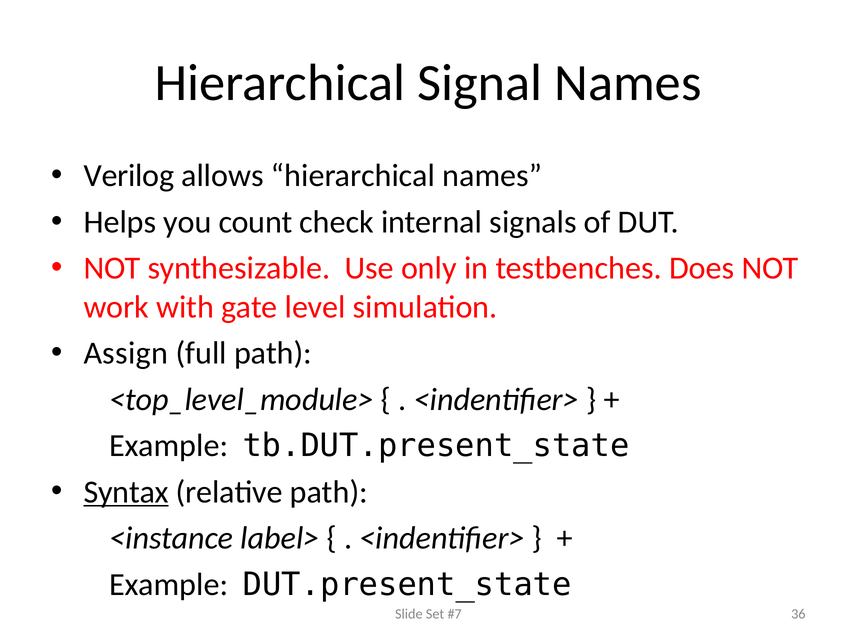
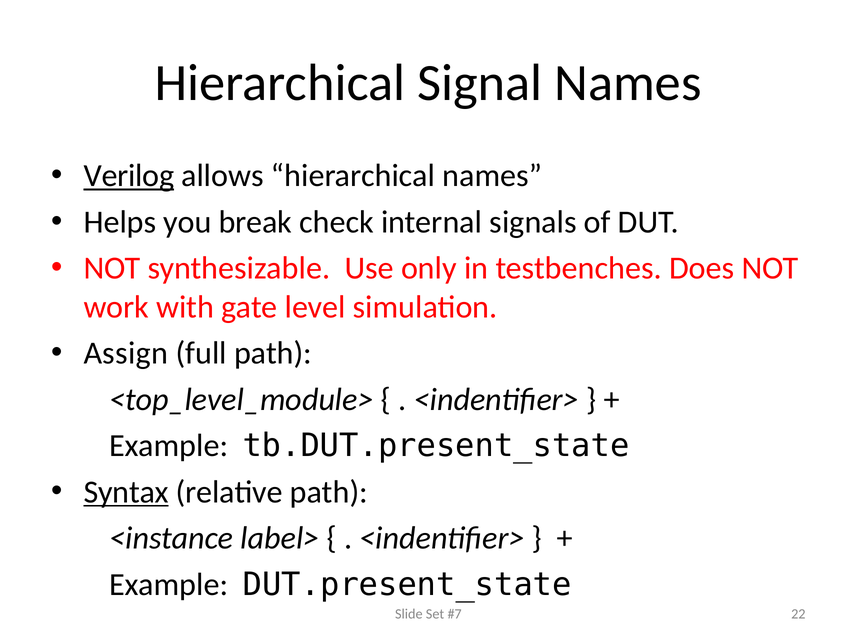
Verilog underline: none -> present
count: count -> break
36: 36 -> 22
